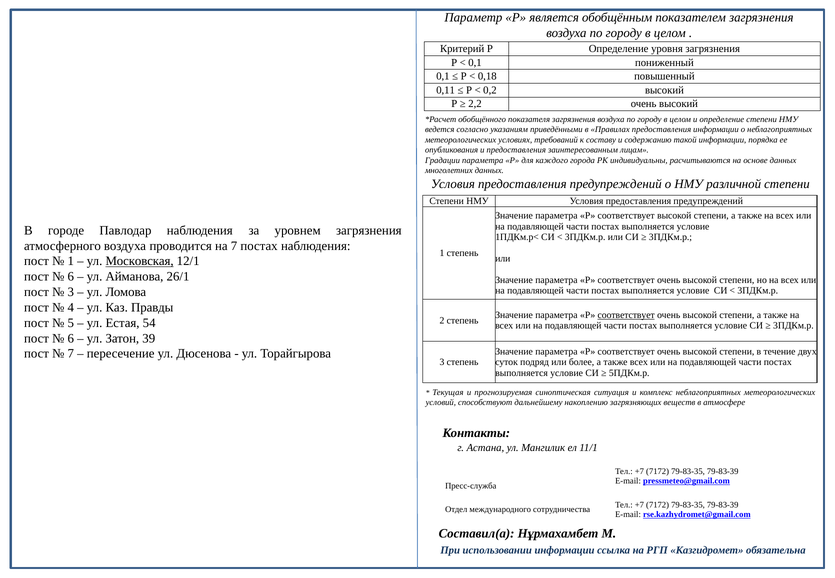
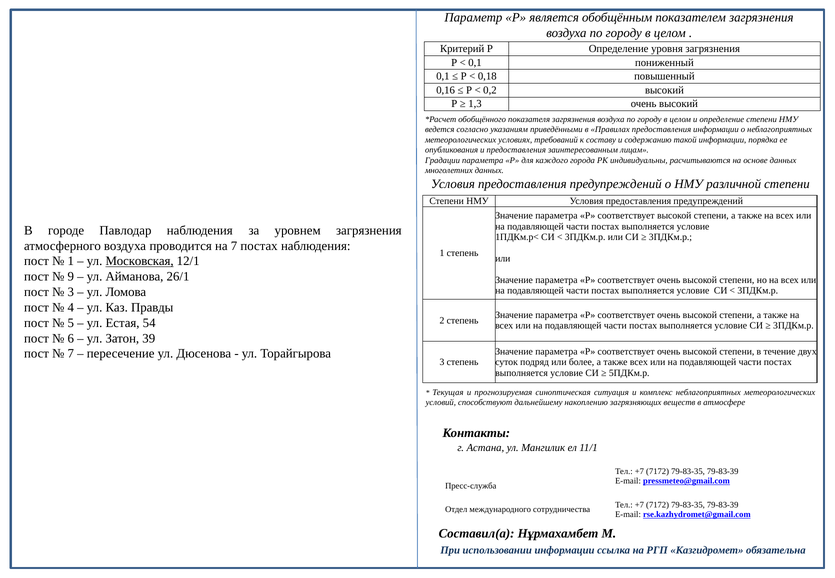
0,11: 0,11 -> 0,16
2,2: 2,2 -> 1,3
6 at (71, 277): 6 -> 9
соответствует at (626, 315) underline: present -> none
